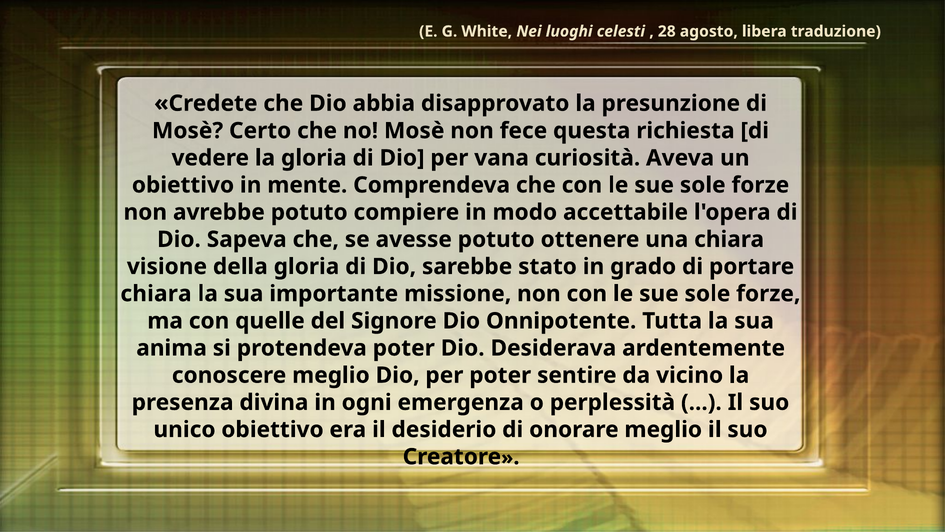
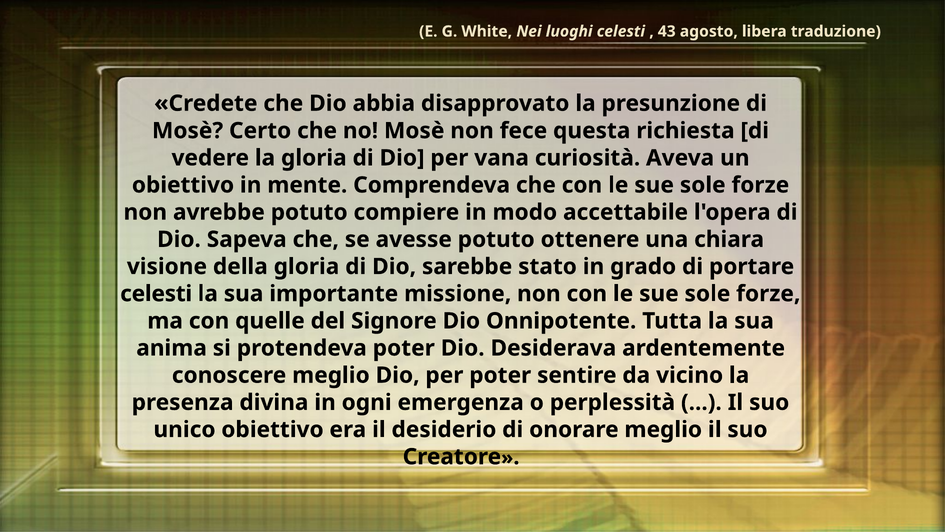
28: 28 -> 43
chiara at (156, 294): chiara -> celesti
